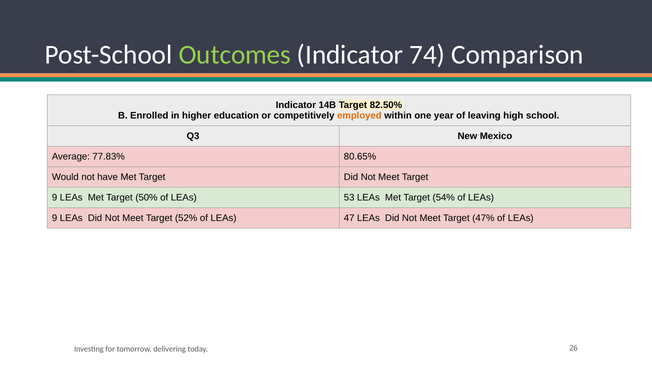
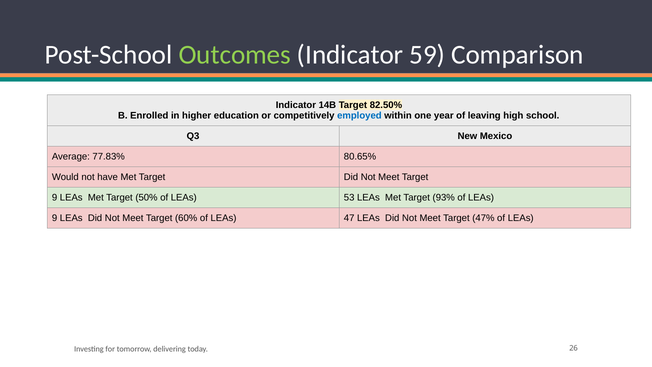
74: 74 -> 59
employed colour: orange -> blue
54%: 54% -> 93%
52%: 52% -> 60%
